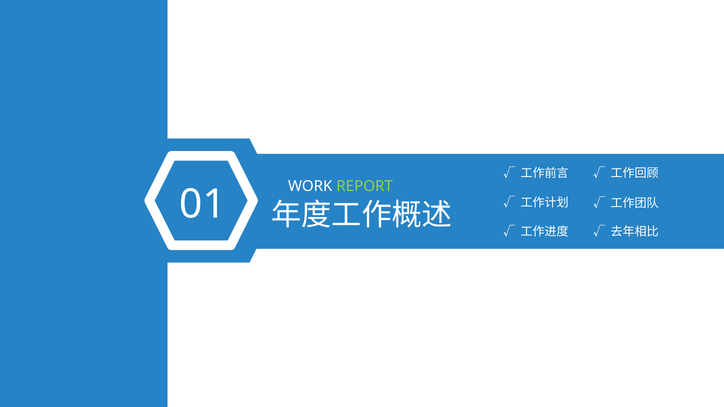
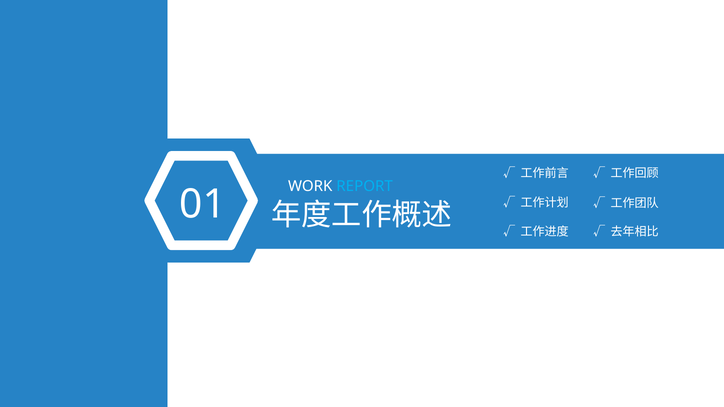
REPORT colour: light green -> light blue
